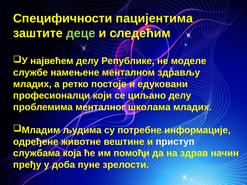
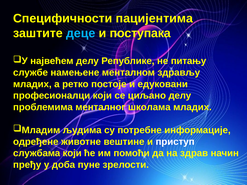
деце colour: light green -> light blue
следећим: следећим -> поступака
моделе: моделе -> питању
службама која: која -> који
